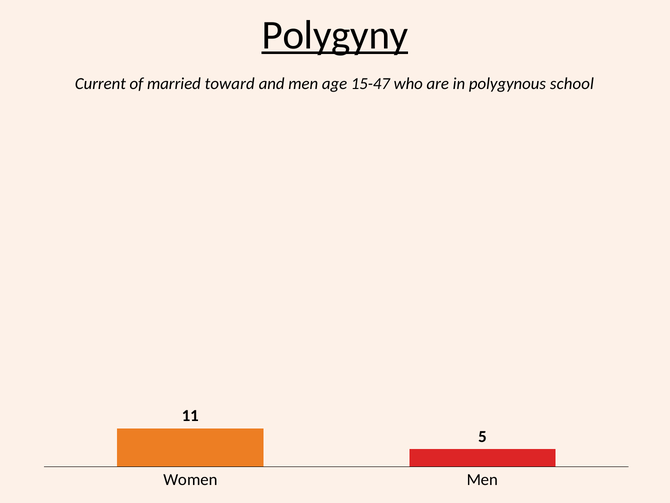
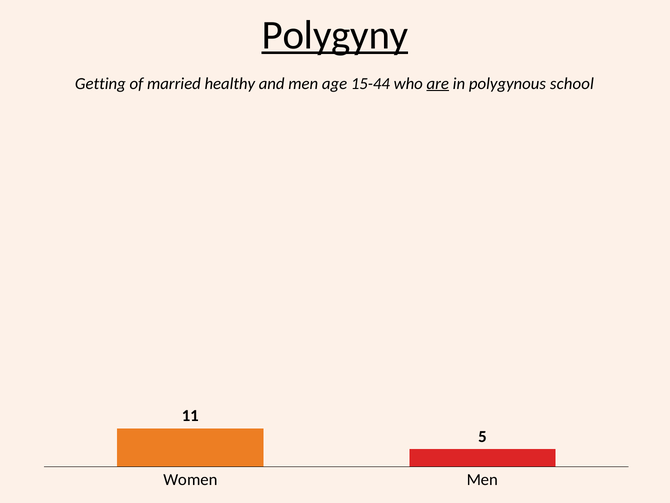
Current: Current -> Getting
toward: toward -> healthy
15-47: 15-47 -> 15-44
are underline: none -> present
